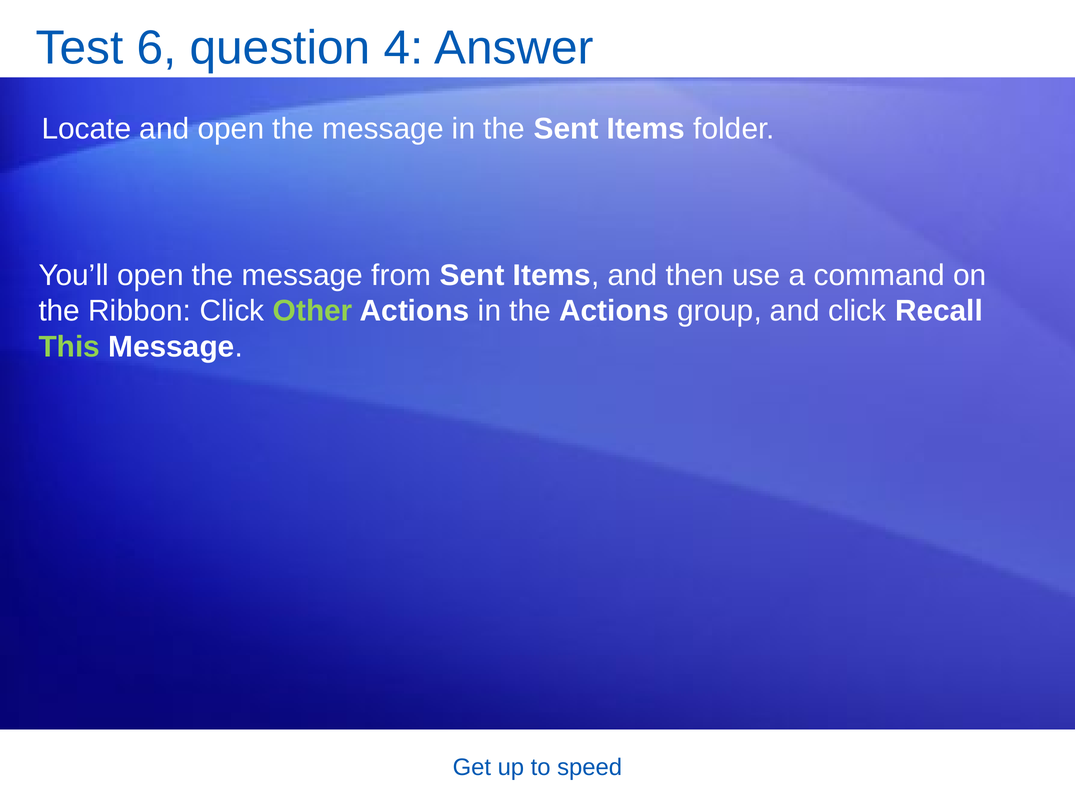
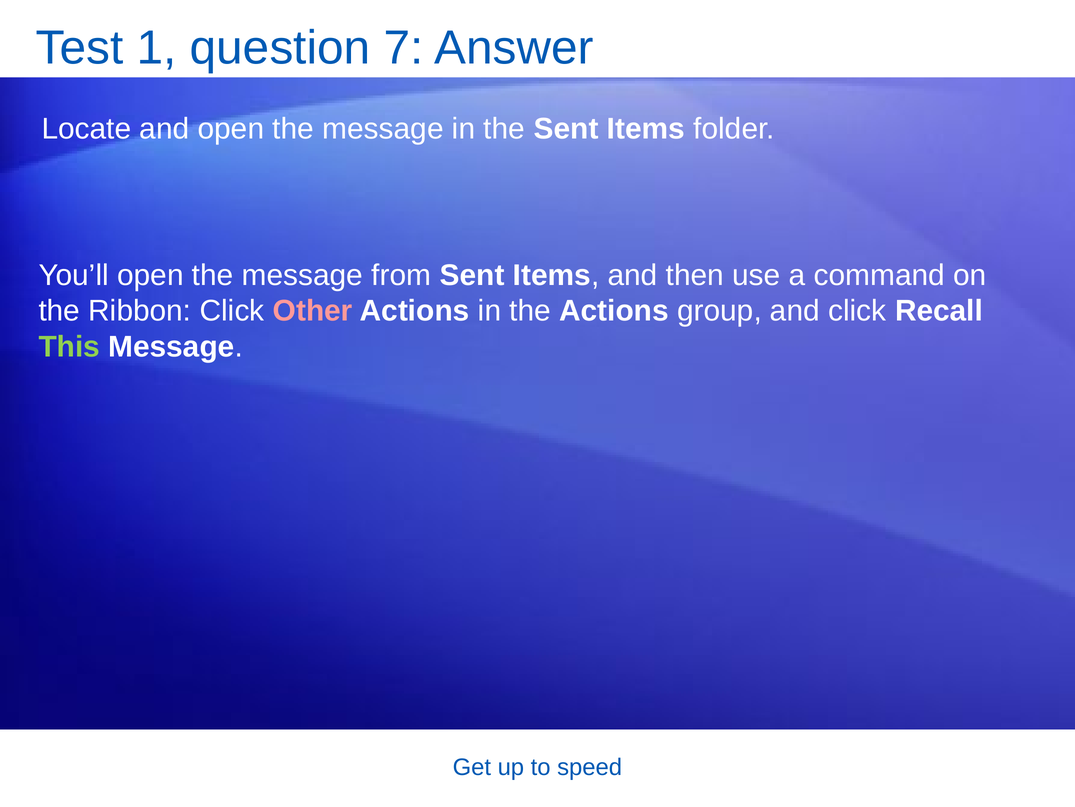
6: 6 -> 1
4: 4 -> 7
Other colour: light green -> pink
